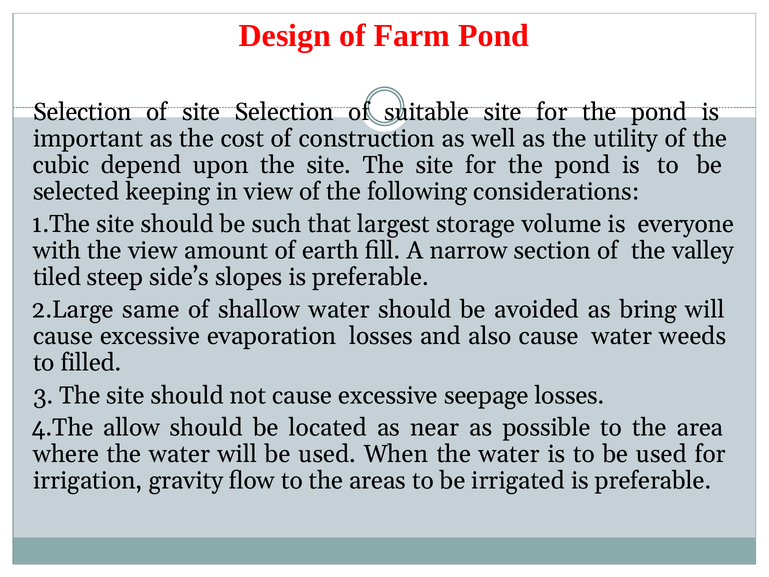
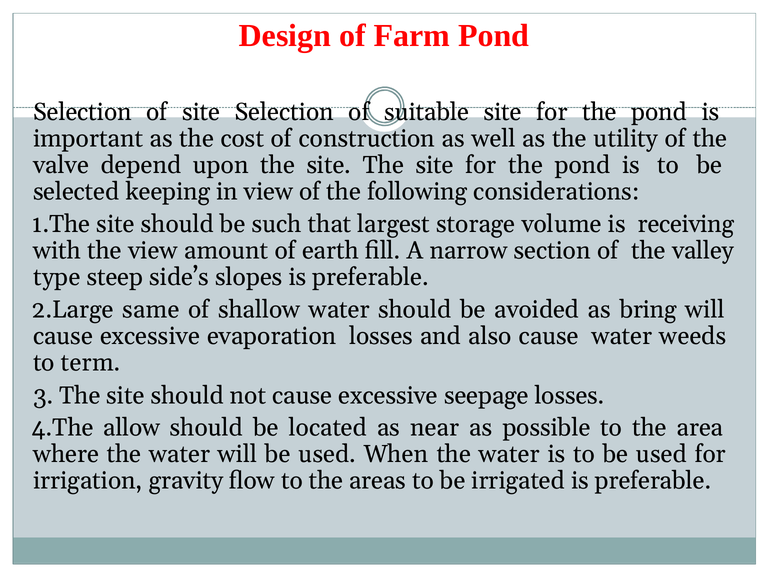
cubic: cubic -> valve
everyone: everyone -> receiving
tiled: tiled -> type
filled: filled -> term
